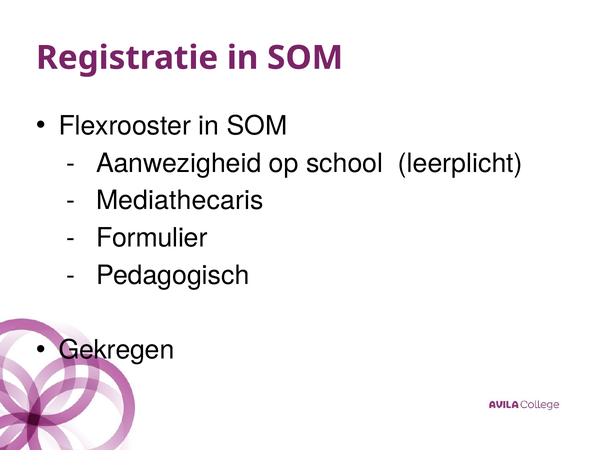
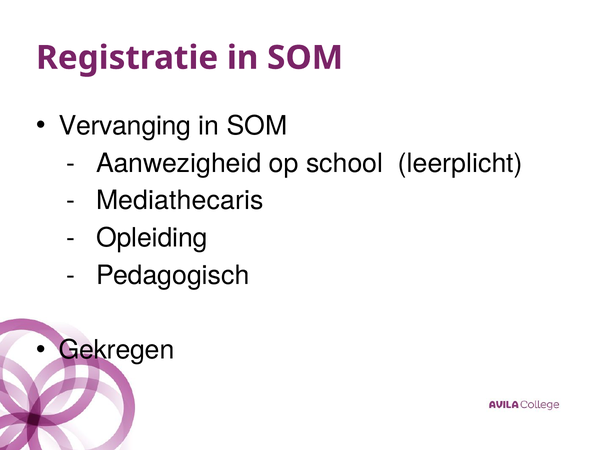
Flexrooster: Flexrooster -> Vervanging
Formulier: Formulier -> Opleiding
